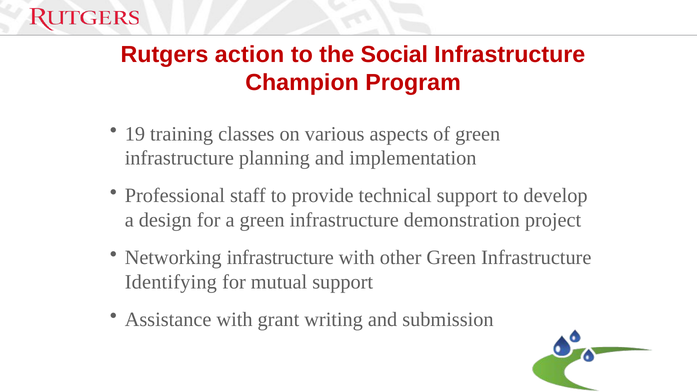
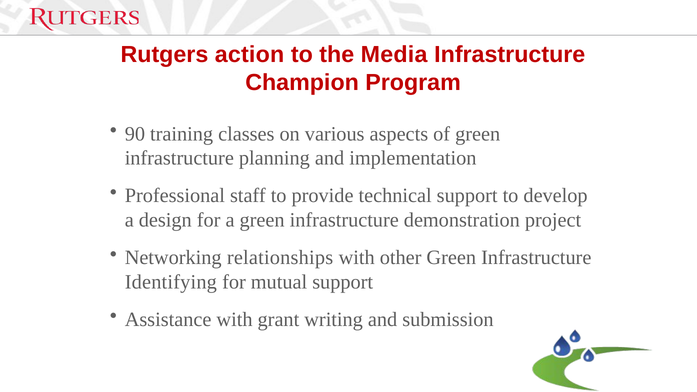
Social: Social -> Media
19: 19 -> 90
Networking infrastructure: infrastructure -> relationships
